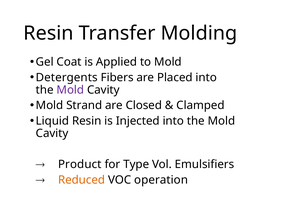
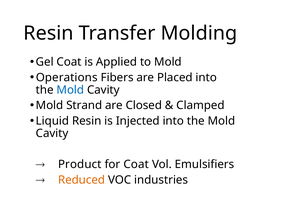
Detergents: Detergents -> Operations
Mold at (70, 90) colour: purple -> blue
for Type: Type -> Coat
operation: operation -> industries
